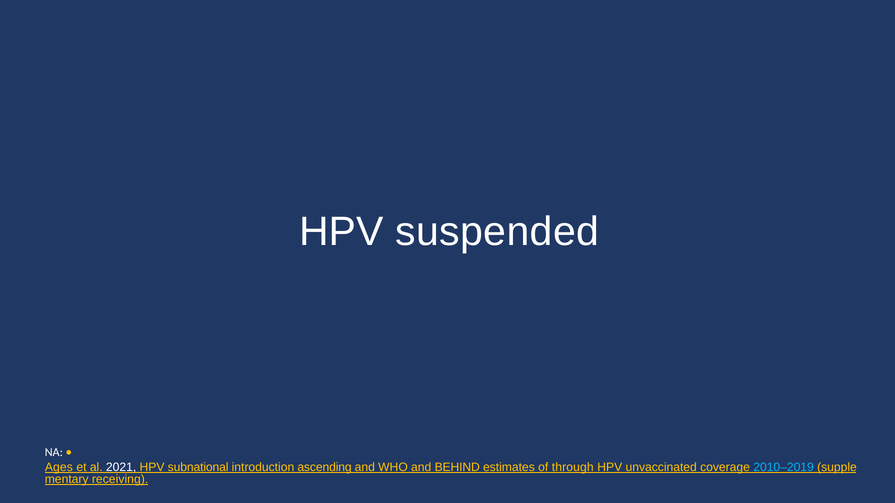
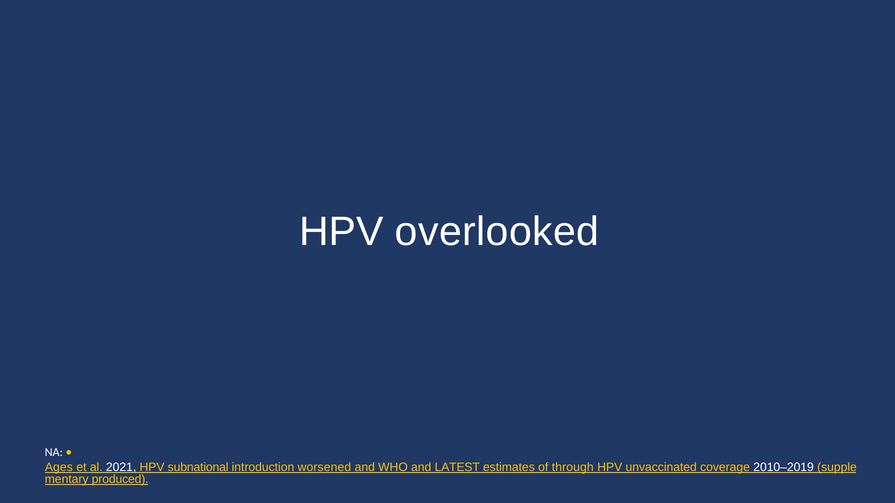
suspended: suspended -> overlooked
ascending: ascending -> worsened
BEHIND: BEHIND -> LATEST
2010–2019 colour: light blue -> white
receiving: receiving -> produced
